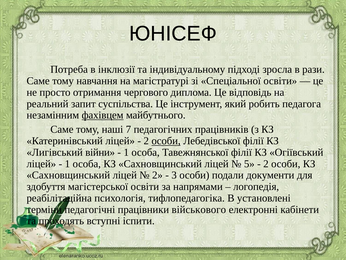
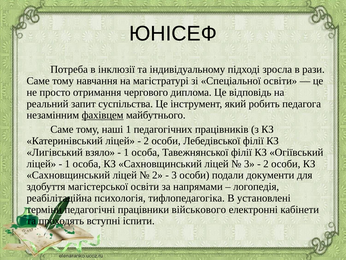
наші 7: 7 -> 1
особи at (166, 141) underline: present -> none
війни: війни -> взяло
5 at (249, 163): 5 -> 3
